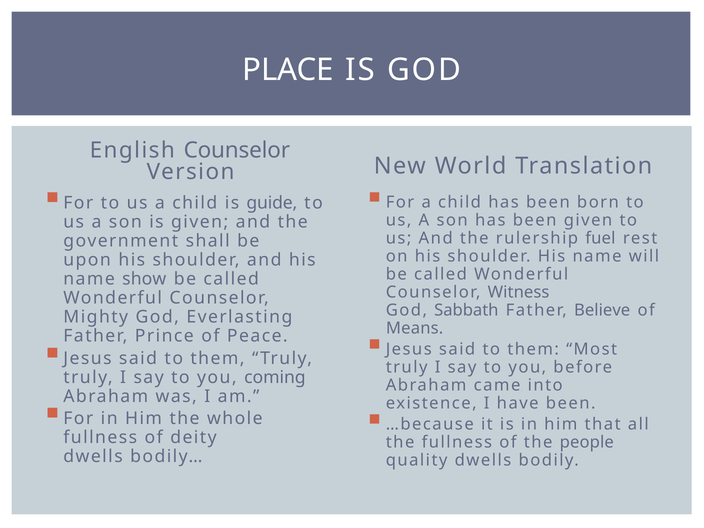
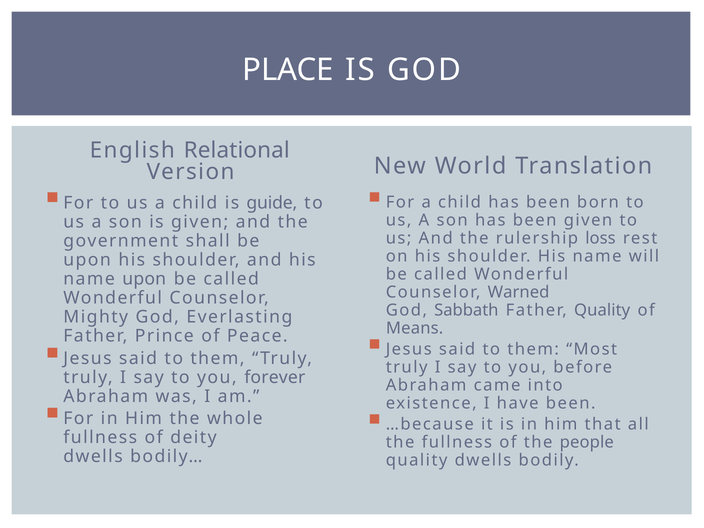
English Counselor: Counselor -> Relational
fuel: fuel -> loss
name show: show -> upon
Witness: Witness -> Warned
Father Believe: Believe -> Quality
coming: coming -> forever
